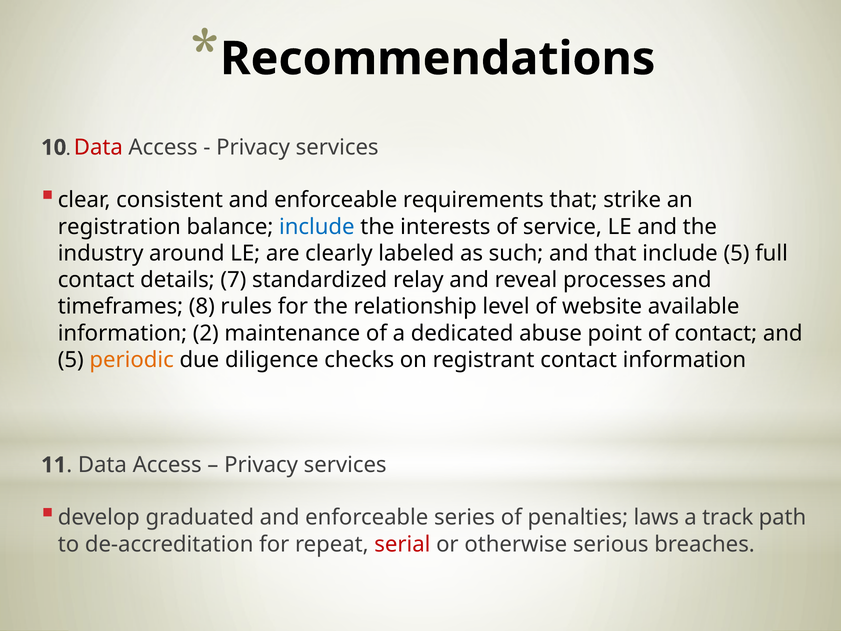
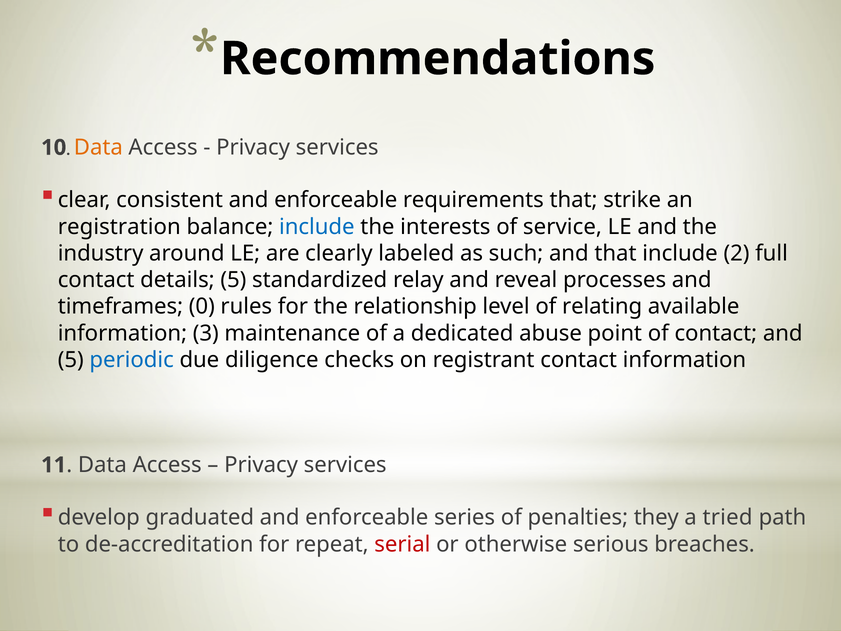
Data at (98, 147) colour: red -> orange
include 5: 5 -> 2
details 7: 7 -> 5
8: 8 -> 0
website: website -> relating
2: 2 -> 3
periodic colour: orange -> blue
laws: laws -> they
track: track -> tried
